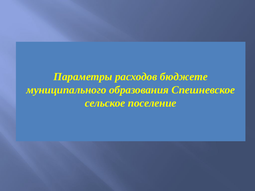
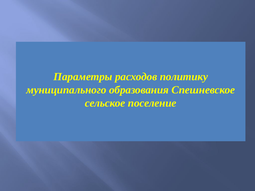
бюджете: бюджете -> политику
